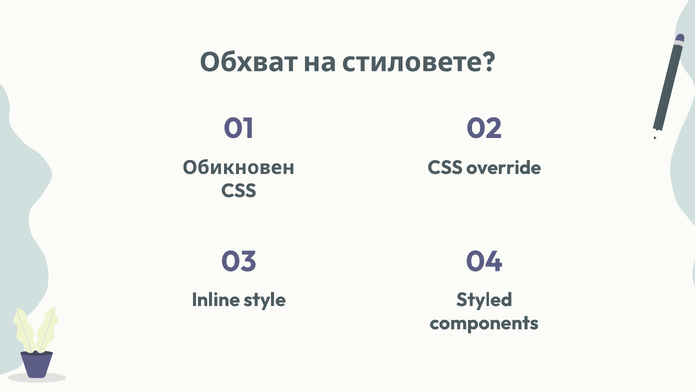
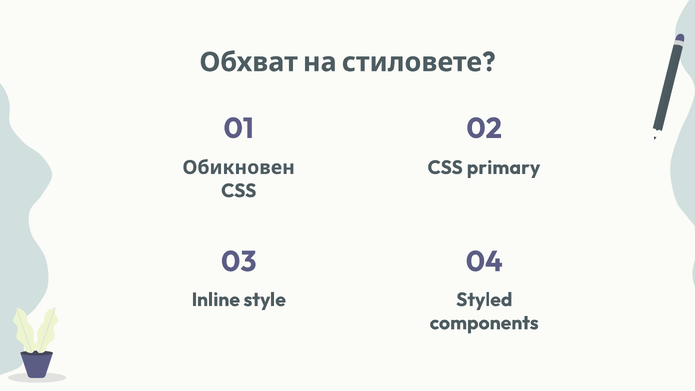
override: override -> primary
